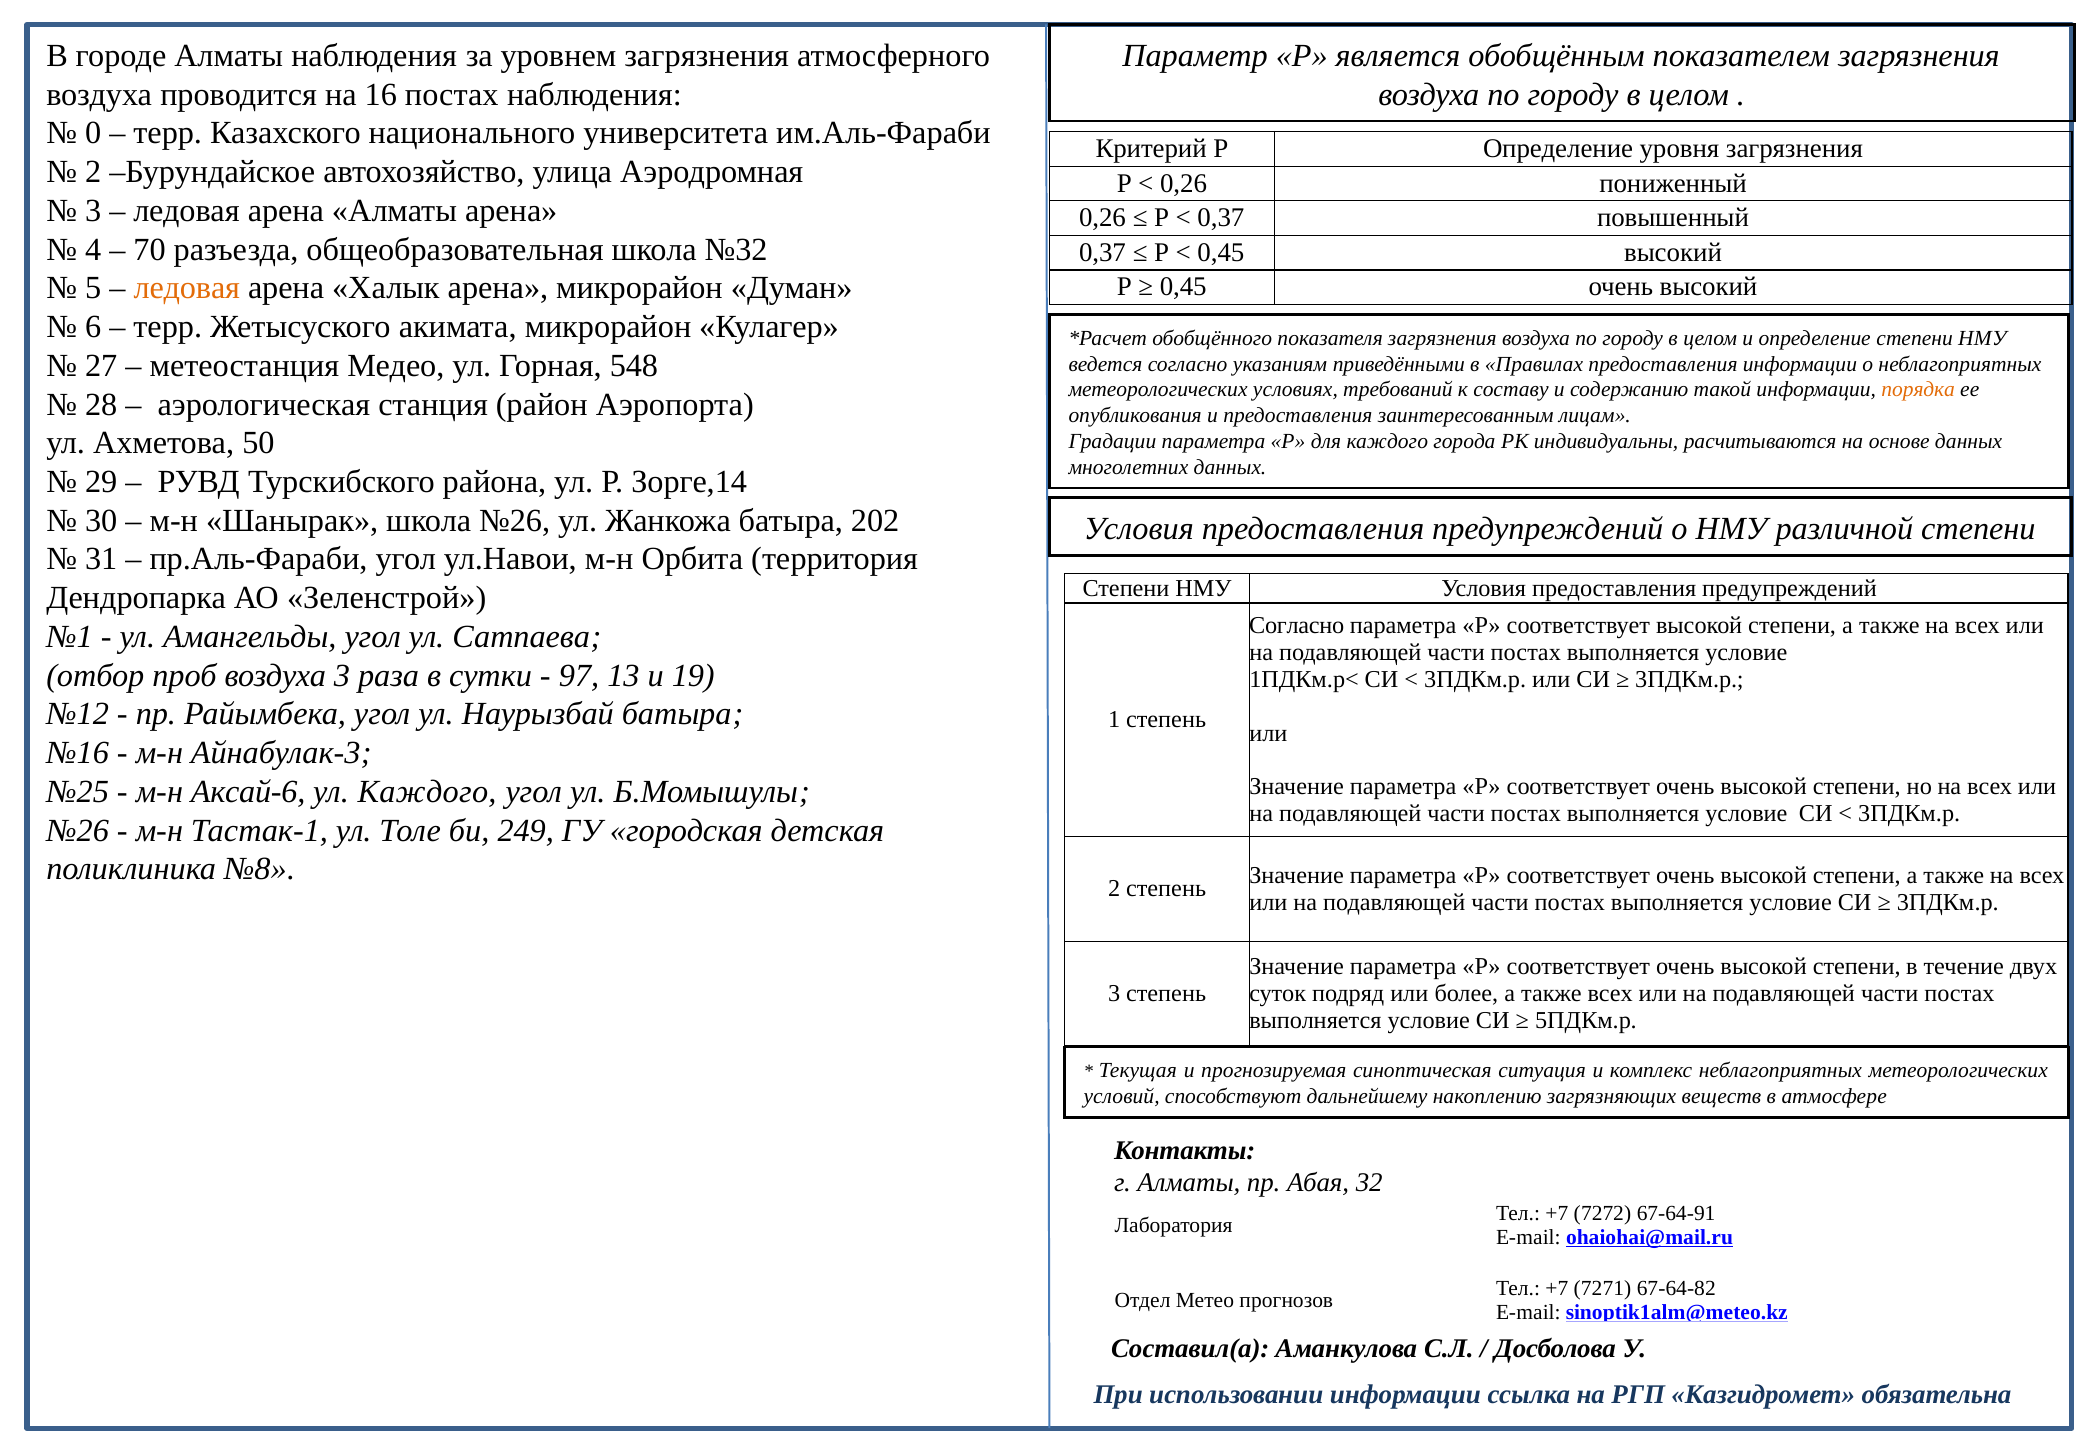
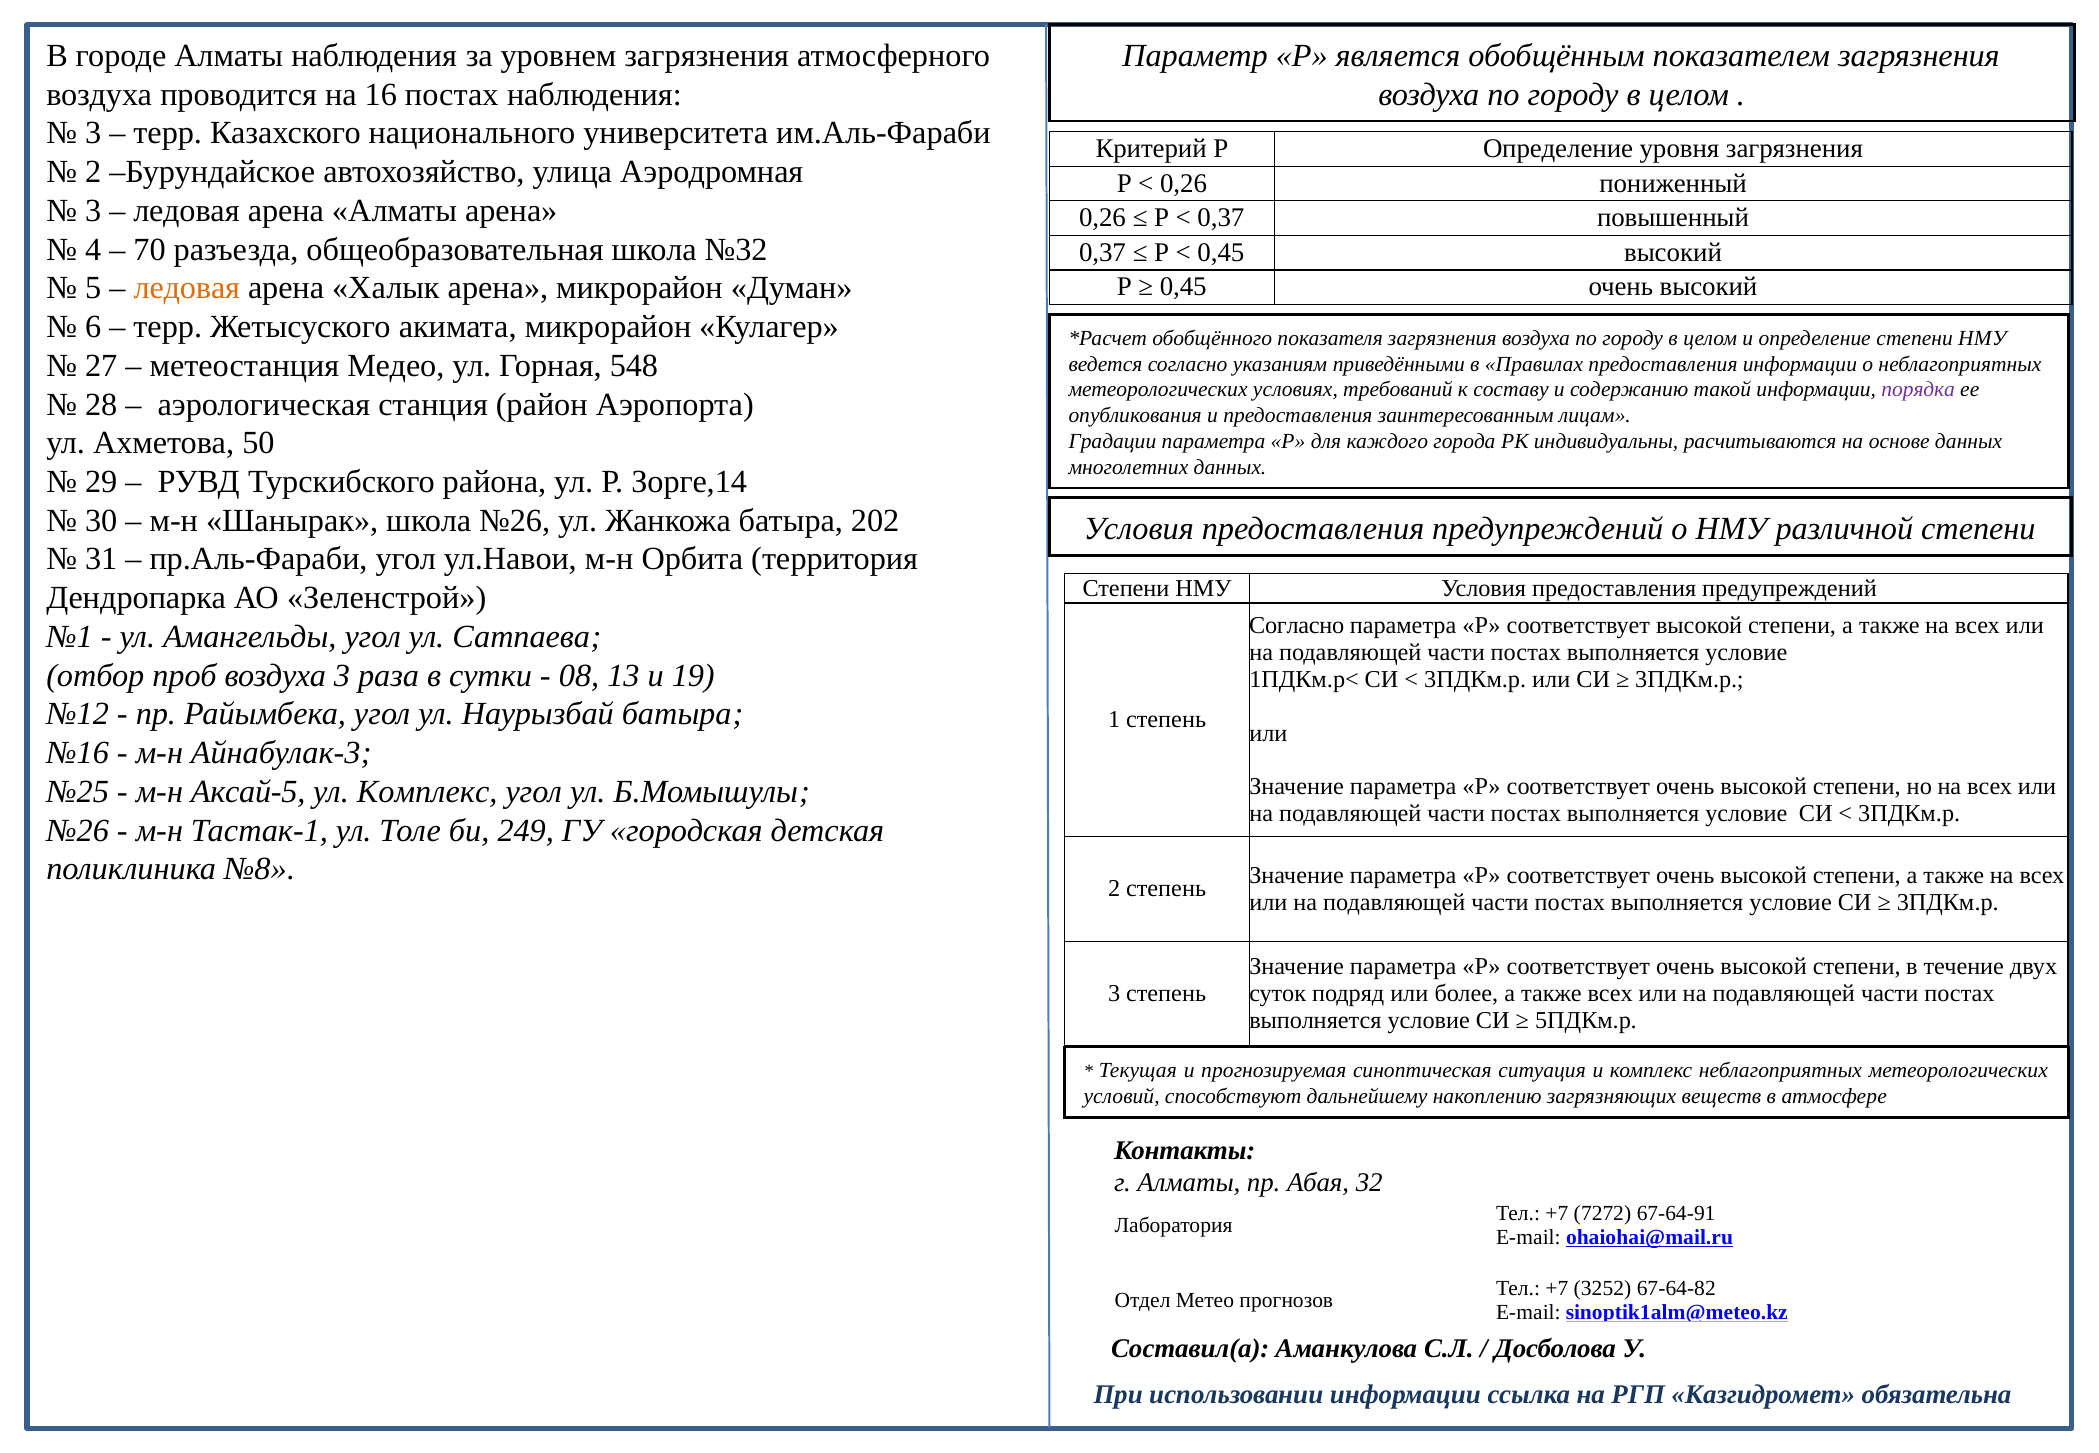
0 at (93, 133): 0 -> 3
порядка colour: orange -> purple
97: 97 -> 08
Аксай-6: Аксай-6 -> Аксай-5
ул Каждого: Каждого -> Комплекс
7271: 7271 -> 3252
